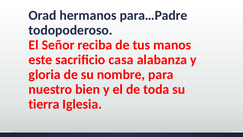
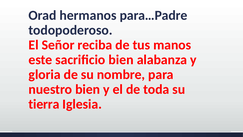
sacrificio casa: casa -> bien
